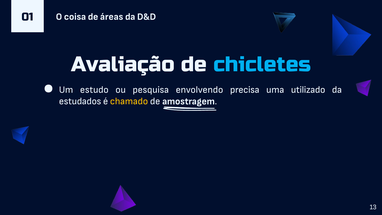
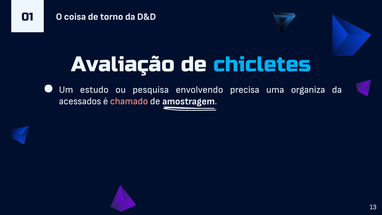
áreas: áreas -> torno
utilizado: utilizado -> organiza
estudados: estudados -> acessados
chamado colour: yellow -> pink
